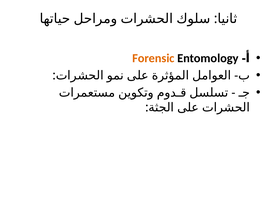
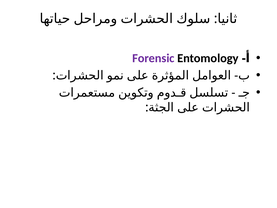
Forensic colour: orange -> purple
